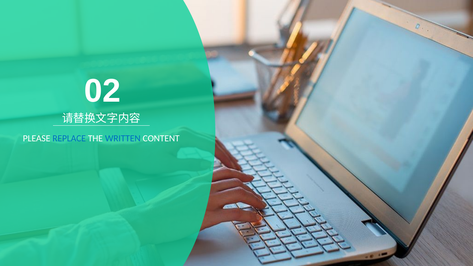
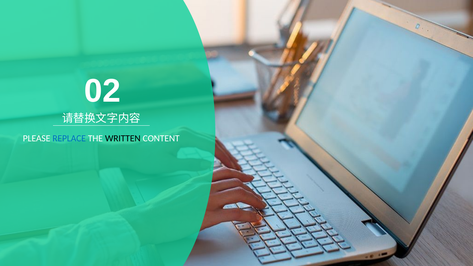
WRITTEN colour: blue -> black
